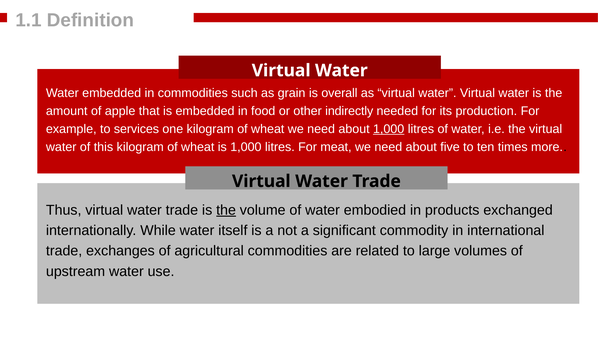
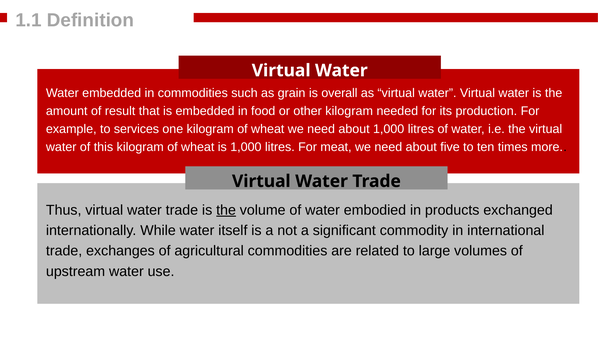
apple: apple -> result
other indirectly: indirectly -> kilogram
1,000 at (389, 129) underline: present -> none
